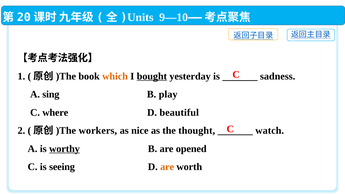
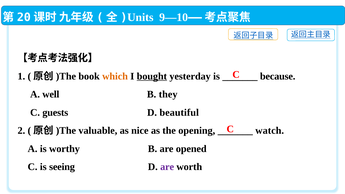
sadness: sadness -> because
sing: sing -> well
play: play -> they
where: where -> guests
workers: workers -> valuable
thought: thought -> opening
worthy underline: present -> none
are at (167, 167) colour: orange -> purple
